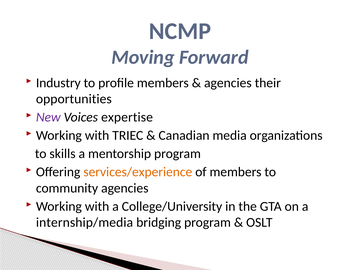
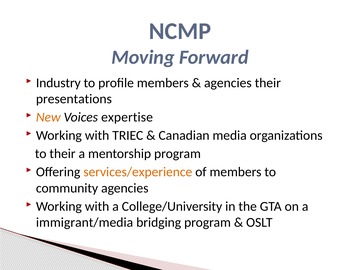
opportunities: opportunities -> presentations
New colour: purple -> orange
to skills: skills -> their
internship/media: internship/media -> immigrant/media
